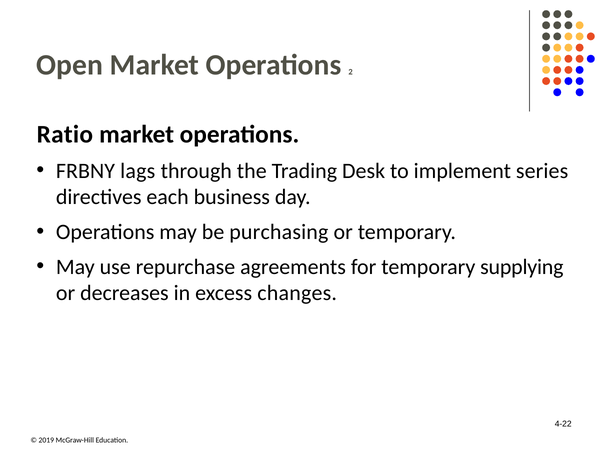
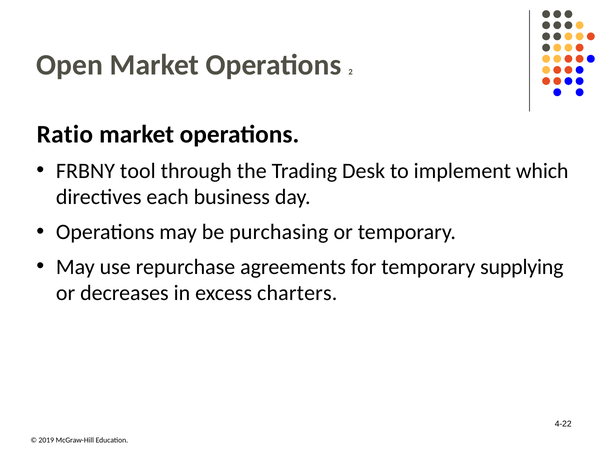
lags: lags -> tool
series: series -> which
changes: changes -> charters
